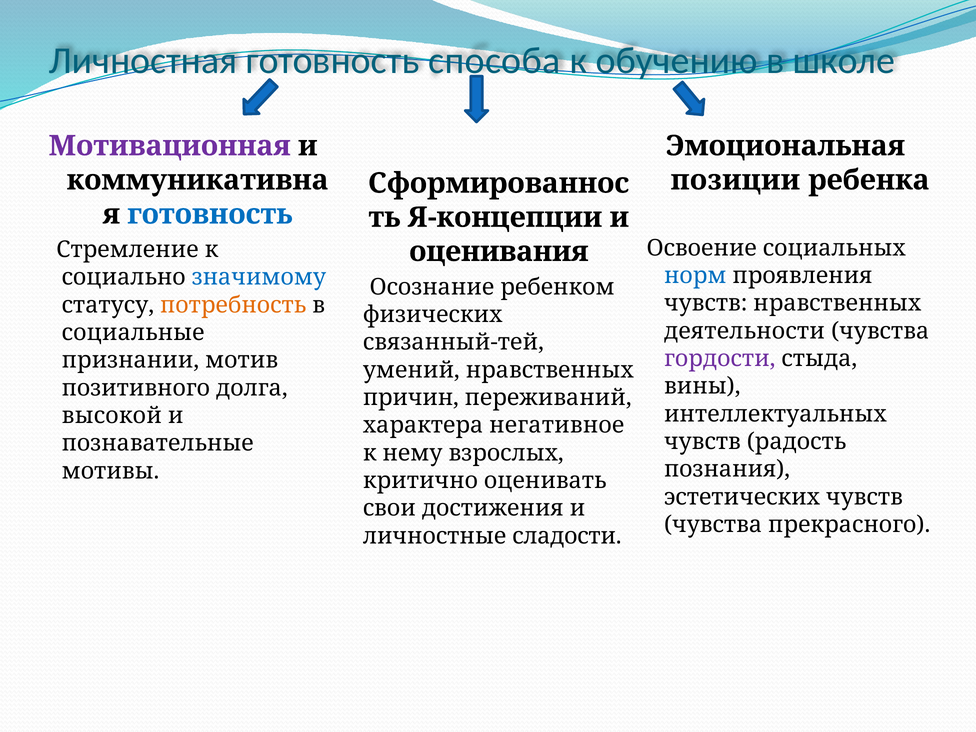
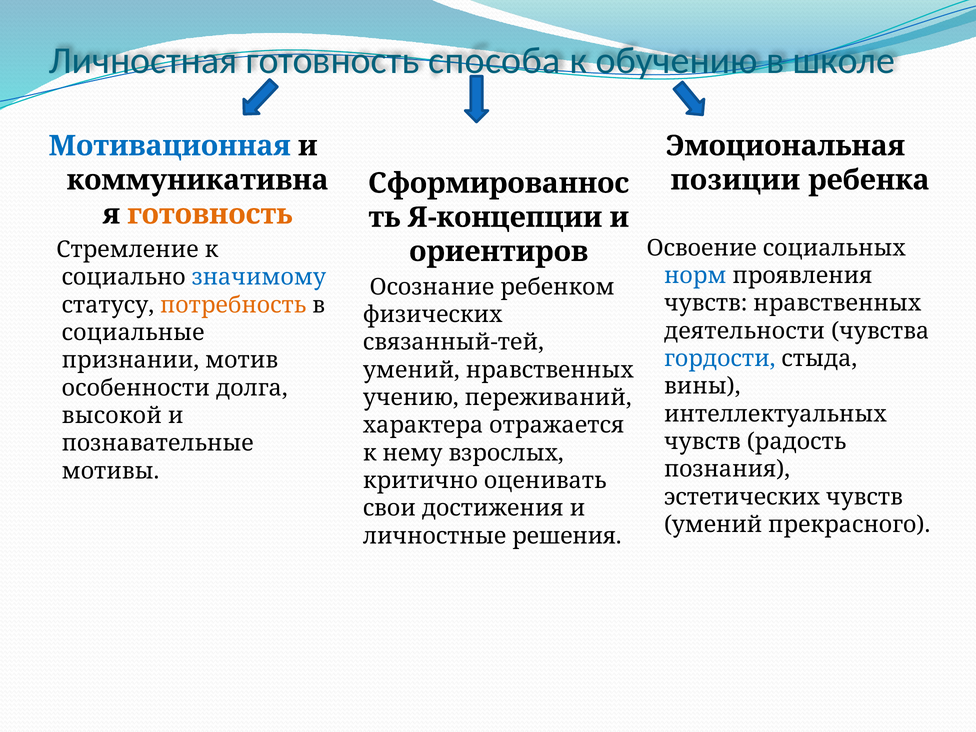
Мотивационная colour: purple -> blue
готовность at (210, 214) colour: blue -> orange
оценивания: оценивания -> ориентиров
гордости colour: purple -> blue
позитивного: позитивного -> особенности
причин: причин -> учению
негативное: негативное -> отражается
чувства at (713, 525): чувства -> умений
сладости: сладости -> решения
